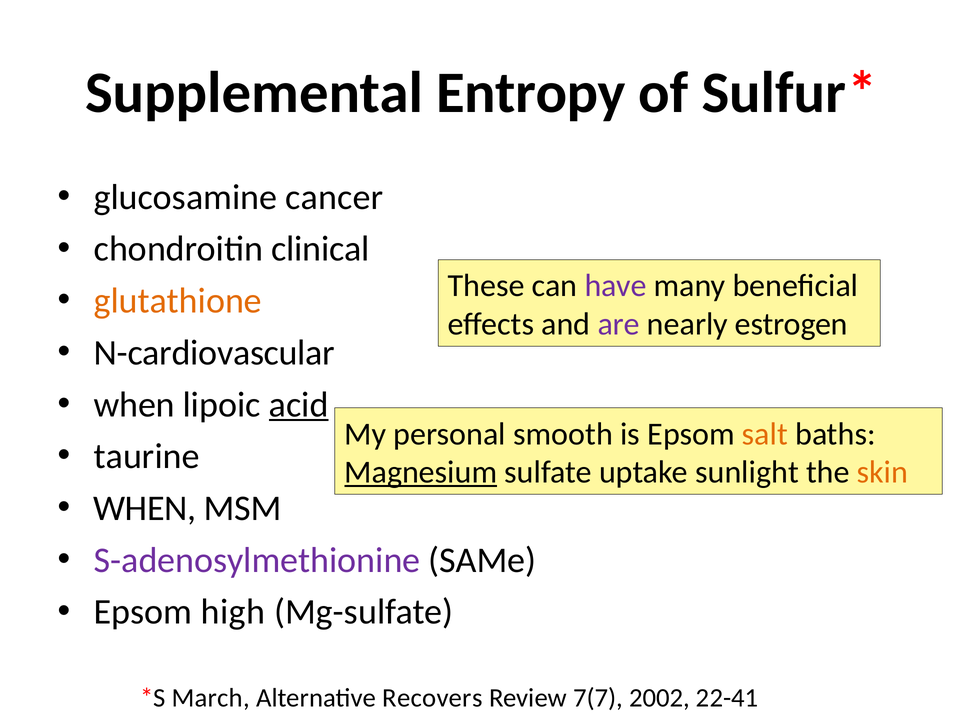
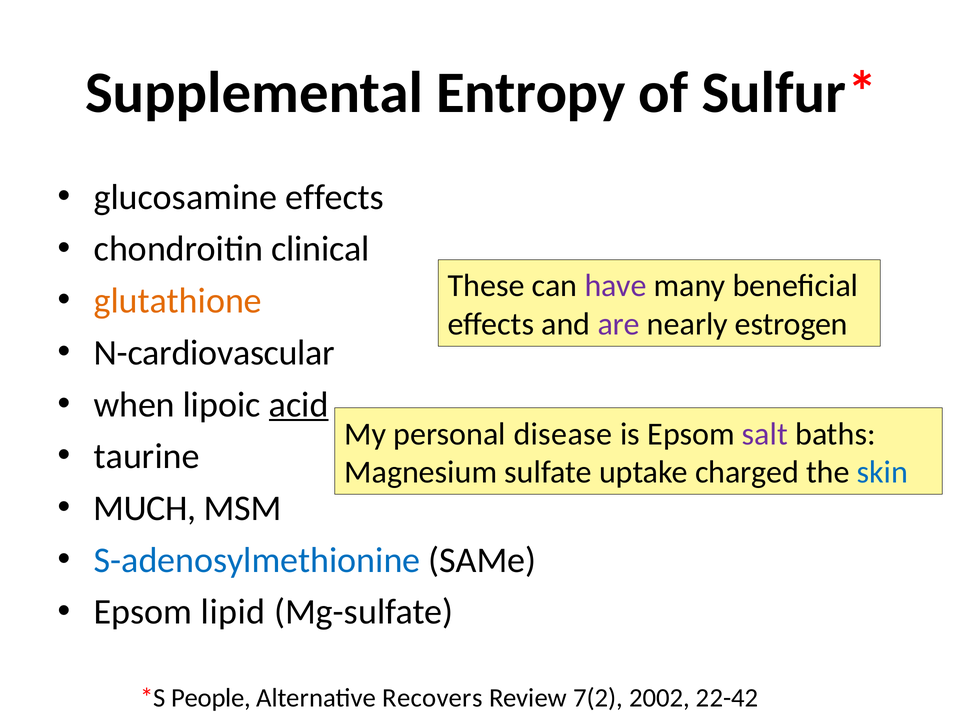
glucosamine cancer: cancer -> effects
smooth: smooth -> disease
salt colour: orange -> purple
Magnesium underline: present -> none
sunlight: sunlight -> charged
skin colour: orange -> blue
WHEN at (145, 509): WHEN -> MUCH
S-adenosylmethionine colour: purple -> blue
high: high -> lipid
March: March -> People
7(7: 7(7 -> 7(2
22-41: 22-41 -> 22-42
